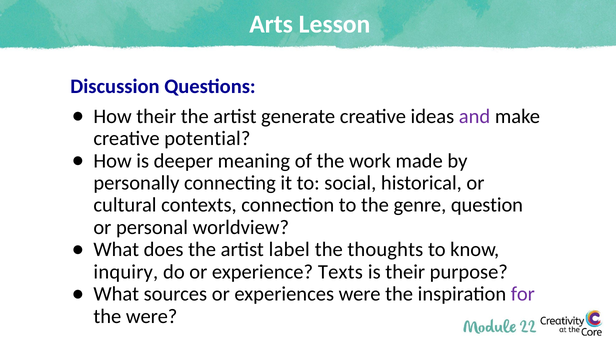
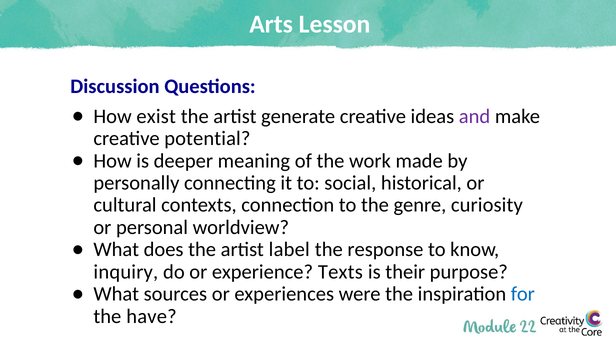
How their: their -> exist
question: question -> curiosity
thoughts: thoughts -> response
for colour: purple -> blue
the were: were -> have
